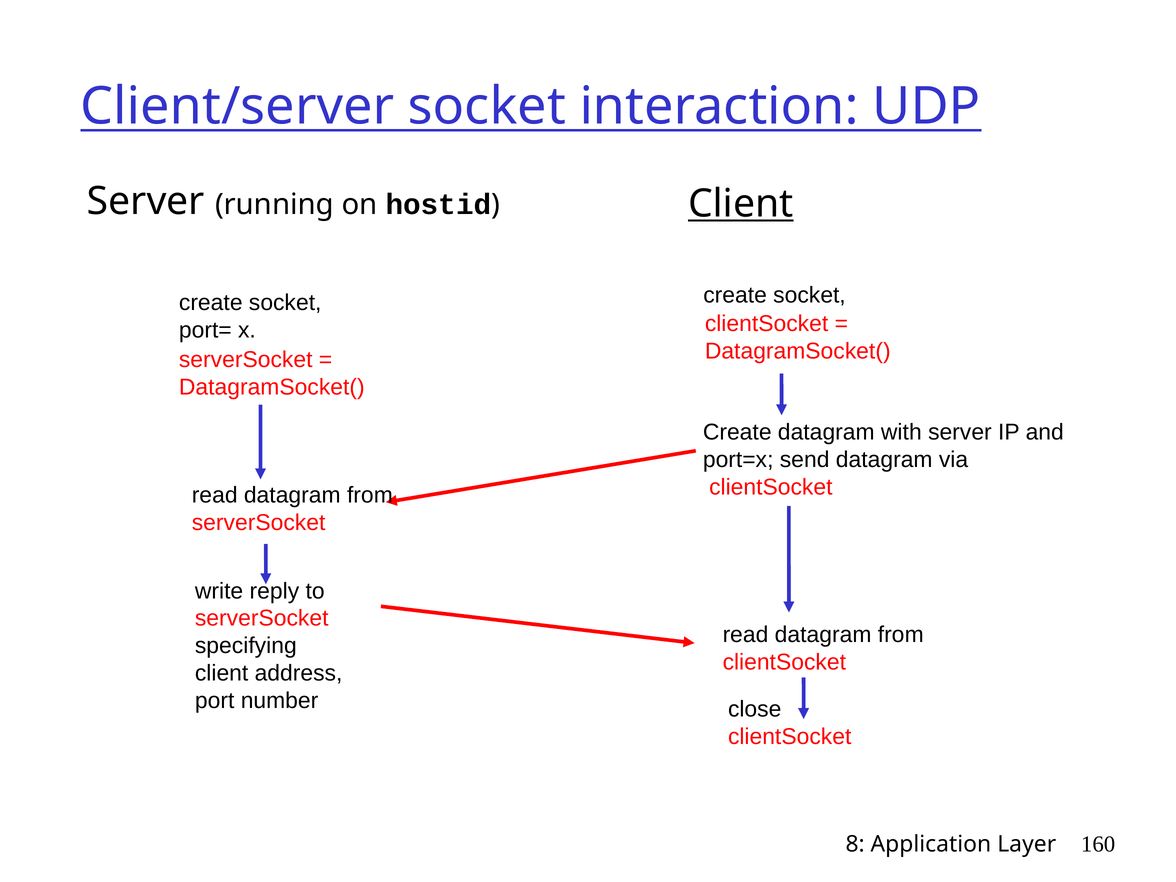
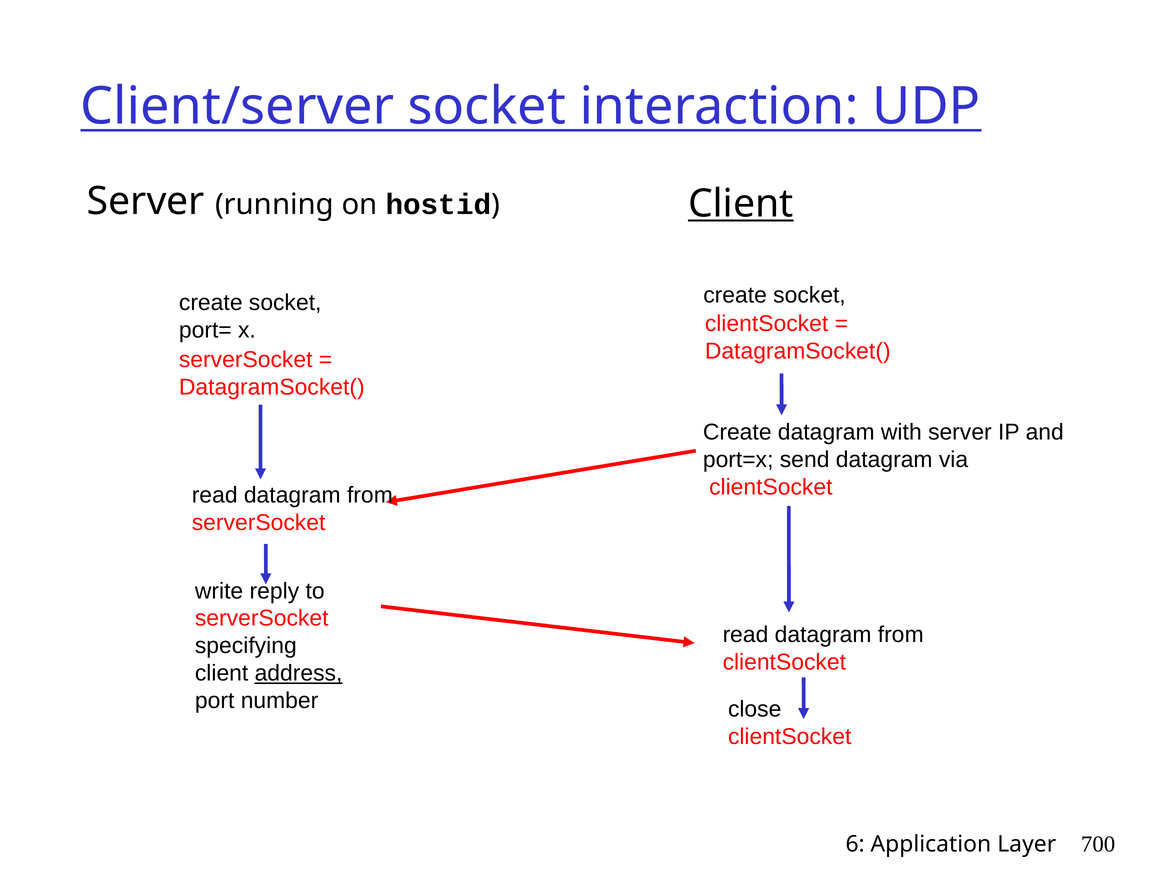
address underline: none -> present
8: 8 -> 6
160: 160 -> 700
